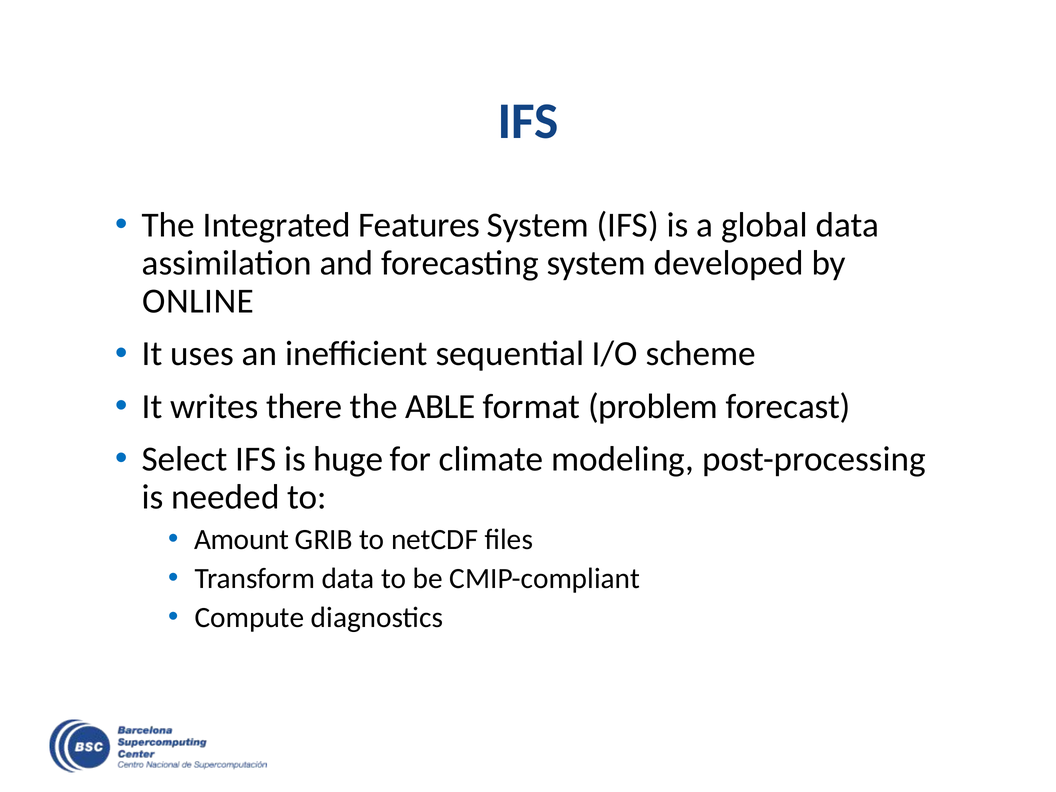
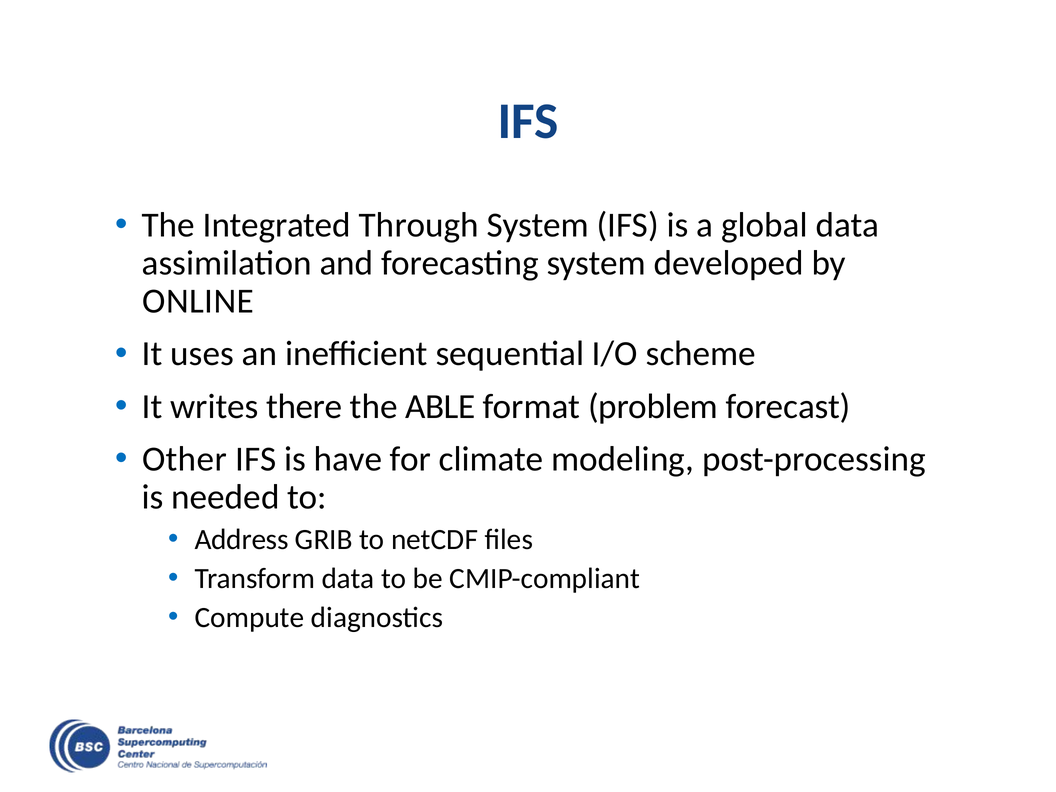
Features: Features -> Through
Select: Select -> Other
huge: huge -> have
Amount: Amount -> Address
